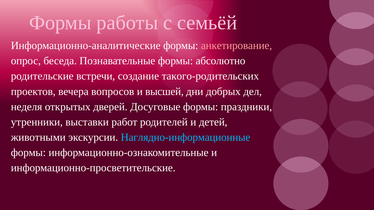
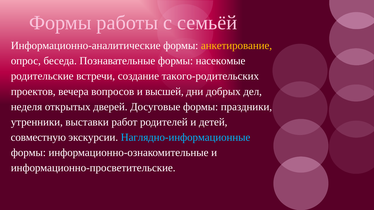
анкетирование colour: pink -> yellow
абсолютно: абсолютно -> насекомые
животными: животными -> совместную
